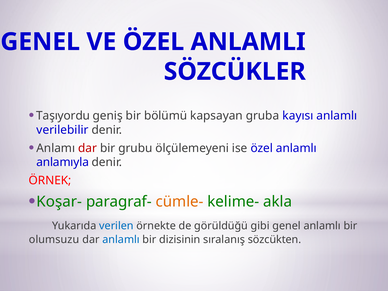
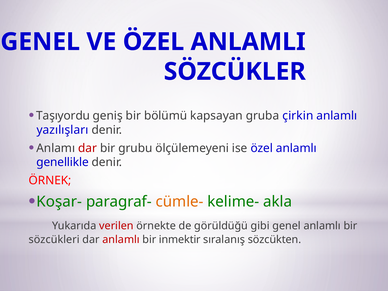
kayısı: kayısı -> çirkin
verilebilir: verilebilir -> yazılışları
anlamıyla: anlamıyla -> genellikle
verilen colour: blue -> red
olumsuzu: olumsuzu -> sözcükleri
anlamlı at (121, 240) colour: blue -> red
dizisinin: dizisinin -> inmektir
